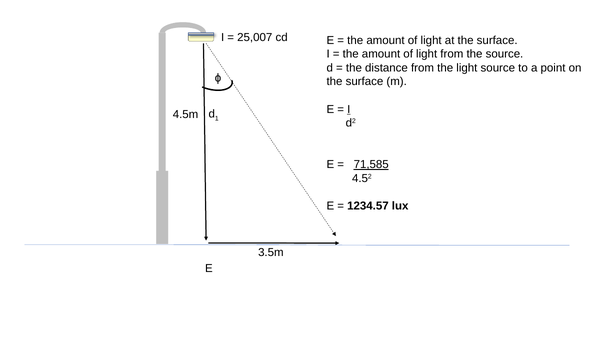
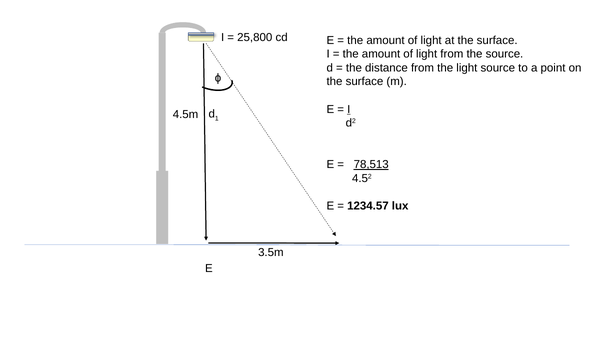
25,007: 25,007 -> 25,800
71,585: 71,585 -> 78,513
